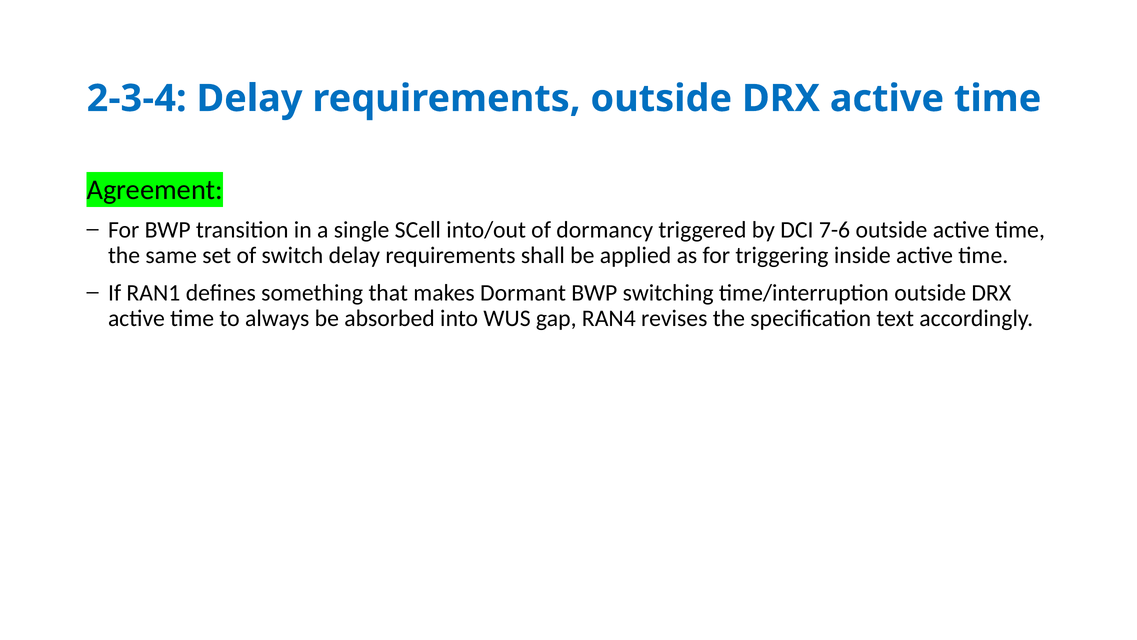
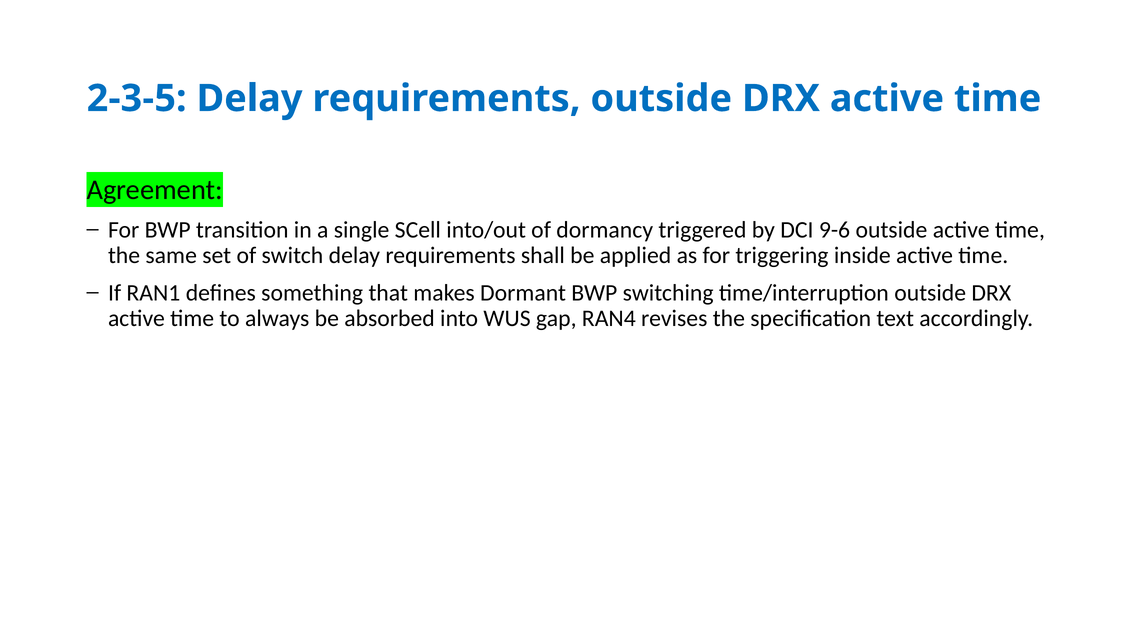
2-3-4: 2-3-4 -> 2-3-5
7-6: 7-6 -> 9-6
